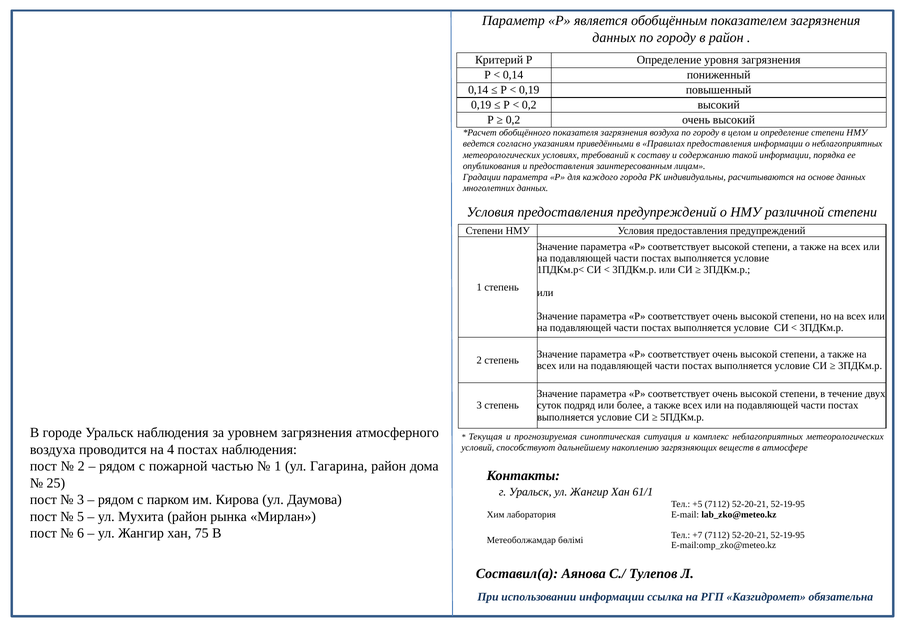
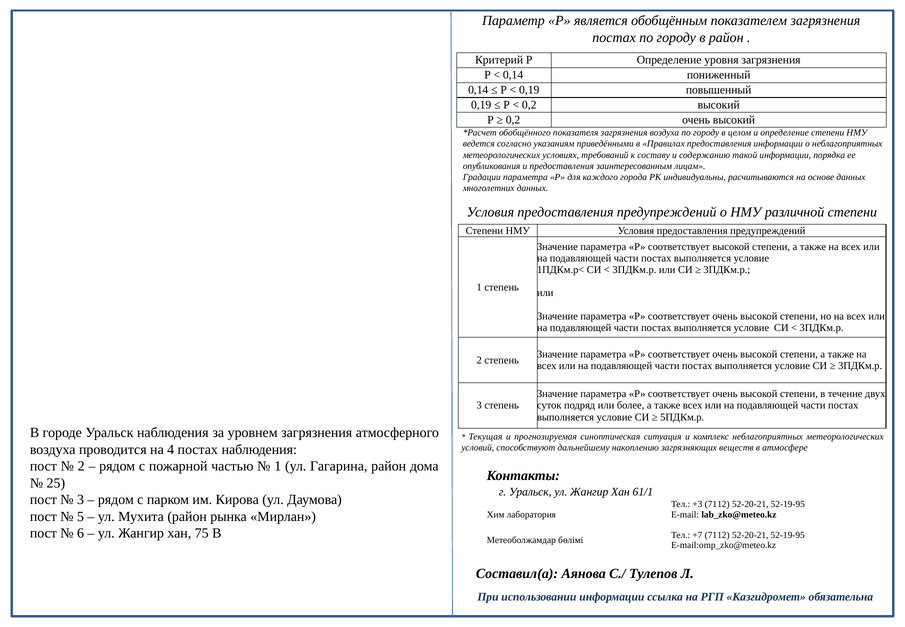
данных at (614, 37): данных -> постах
+5: +5 -> +3
